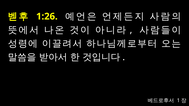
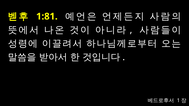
1:26: 1:26 -> 1:81
